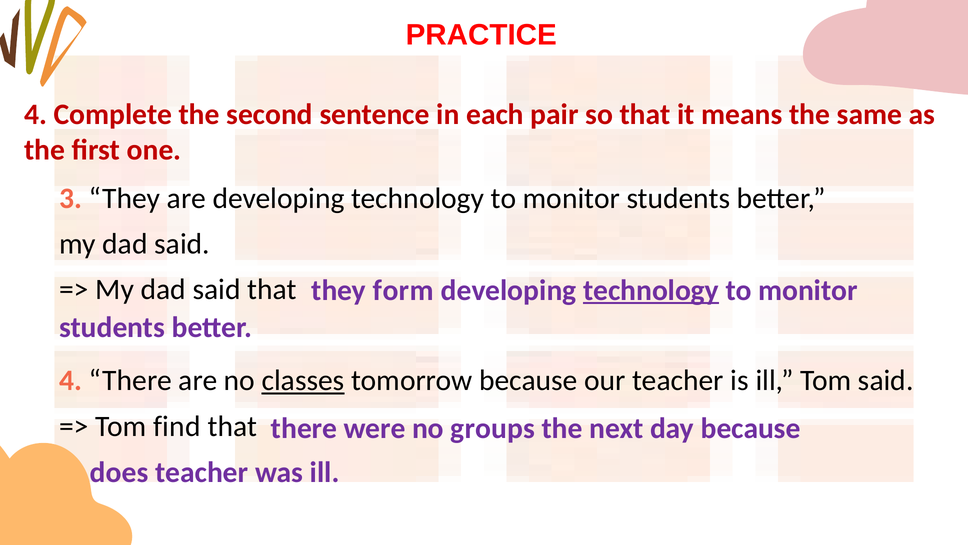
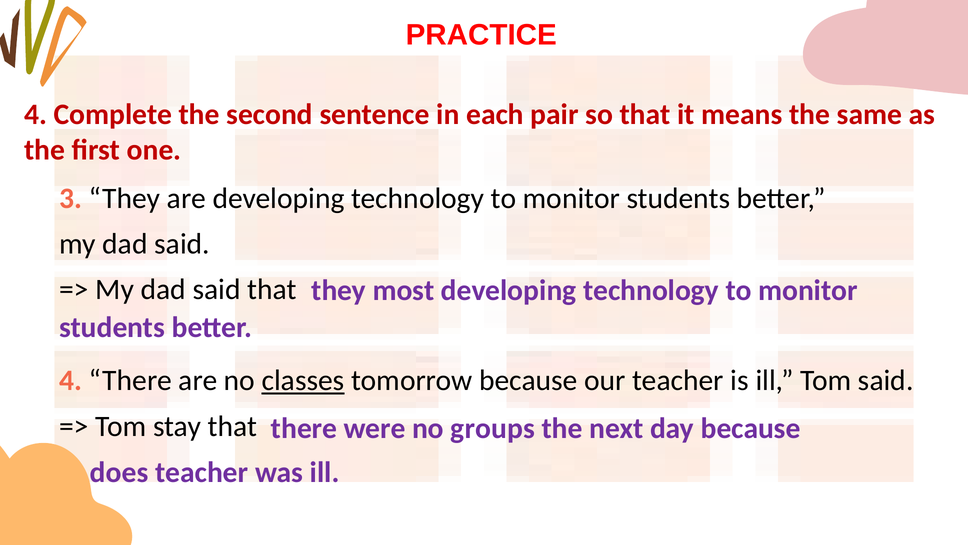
form: form -> most
technology at (651, 290) underline: present -> none
find: find -> stay
